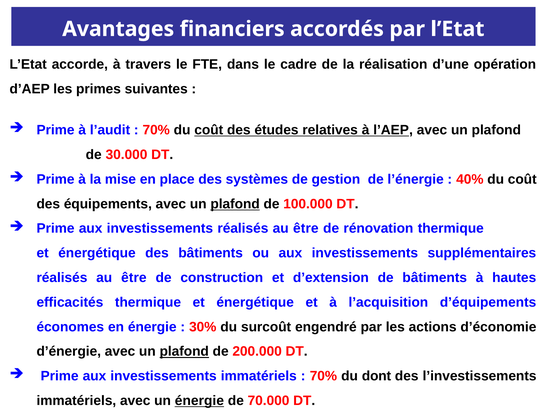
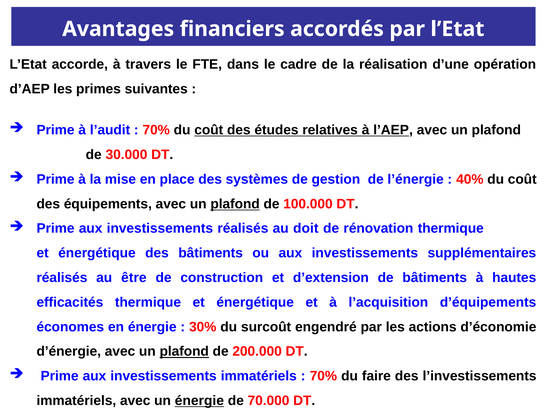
investissements réalisés au être: être -> doit
dont: dont -> faire
